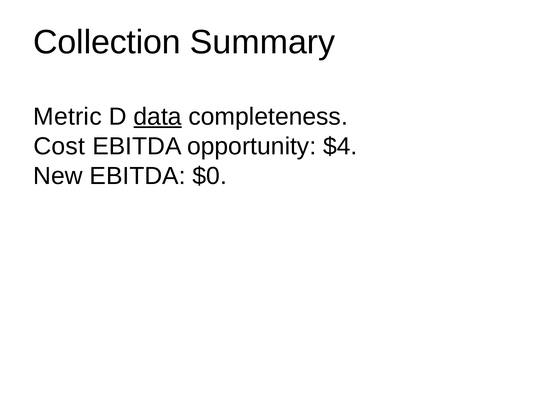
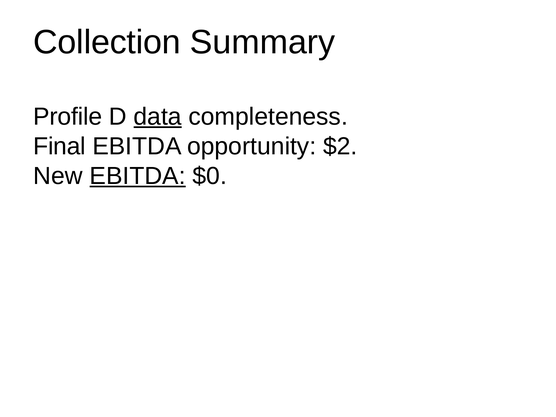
Metric: Metric -> Profile
Cost: Cost -> Final
$4: $4 -> $2
EBITDA at (138, 176) underline: none -> present
